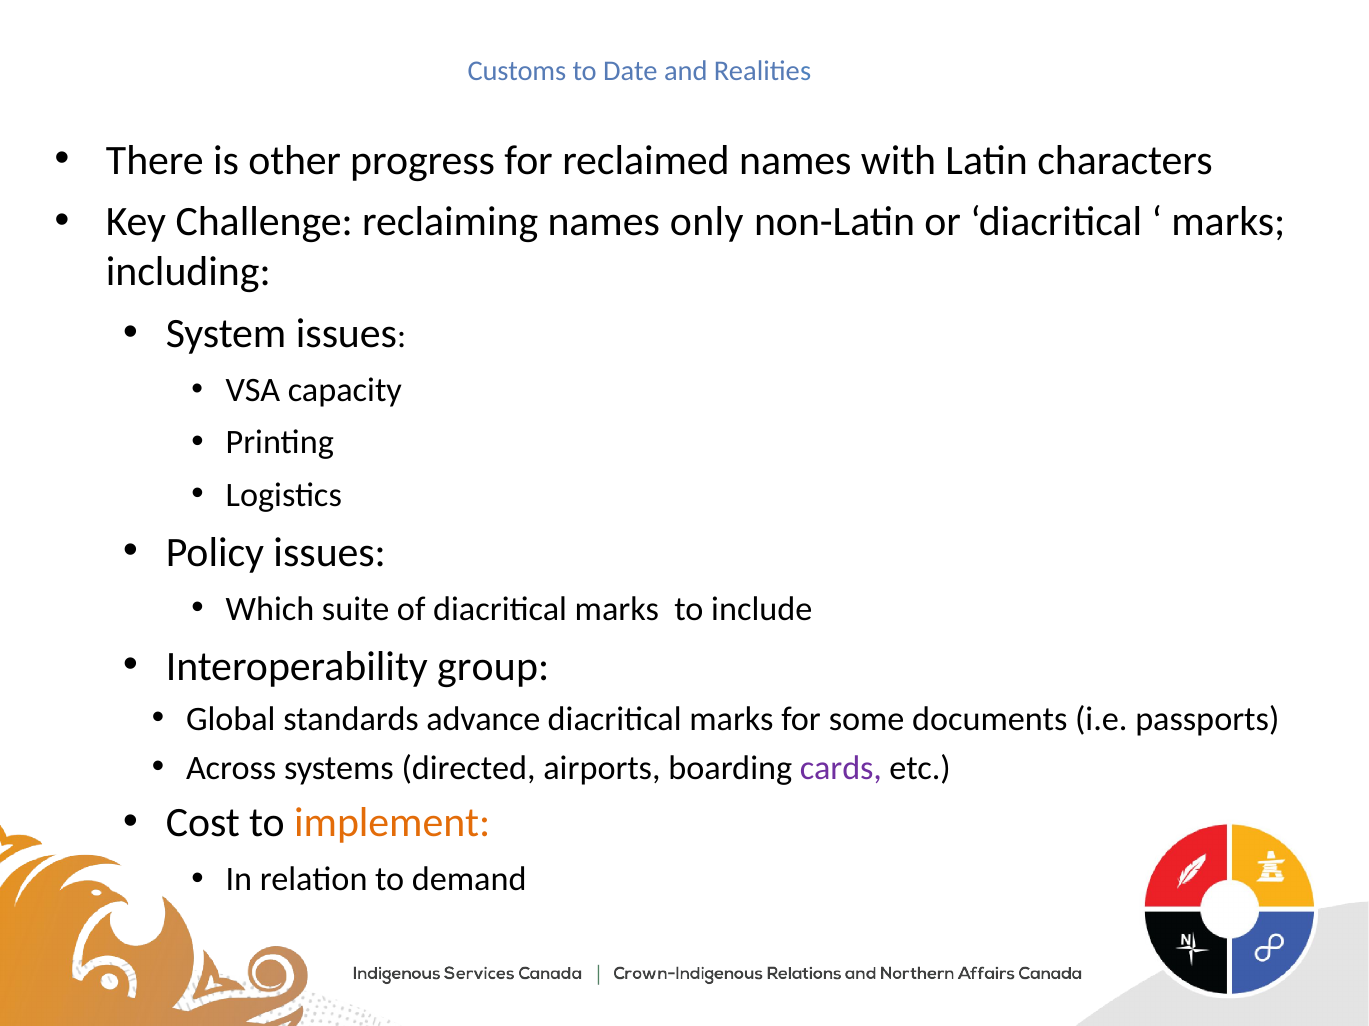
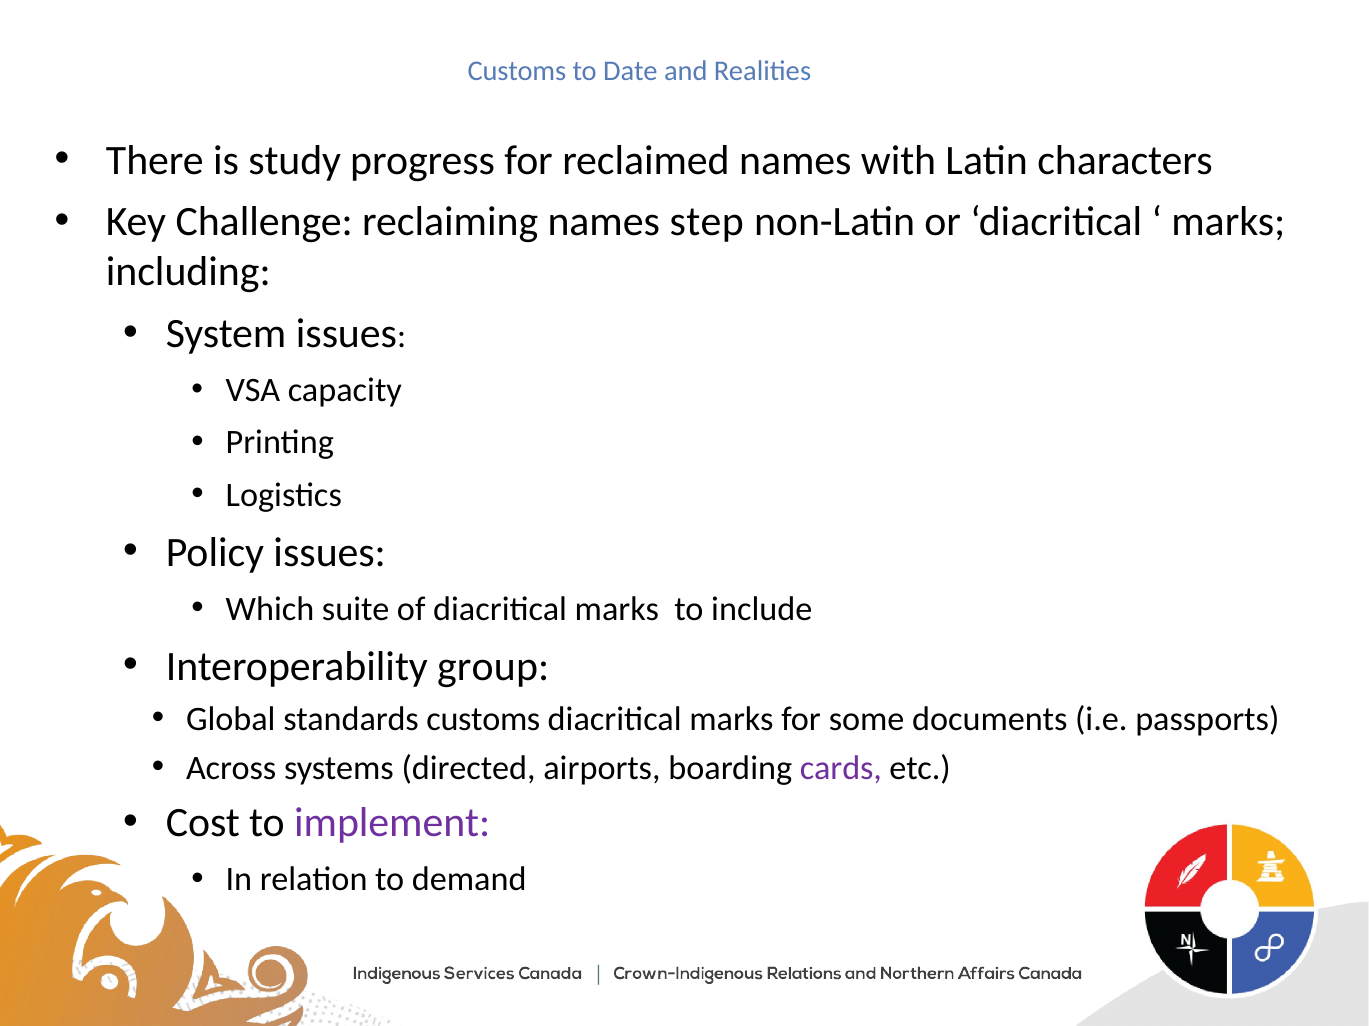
other: other -> study
only: only -> step
standards advance: advance -> customs
implement colour: orange -> purple
